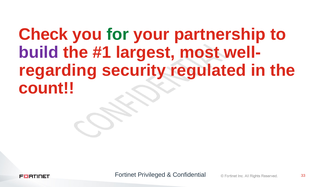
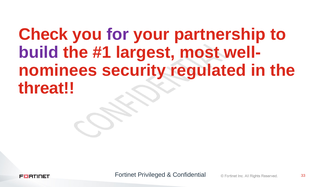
for colour: green -> purple
regarding: regarding -> nominees
count: count -> threat
